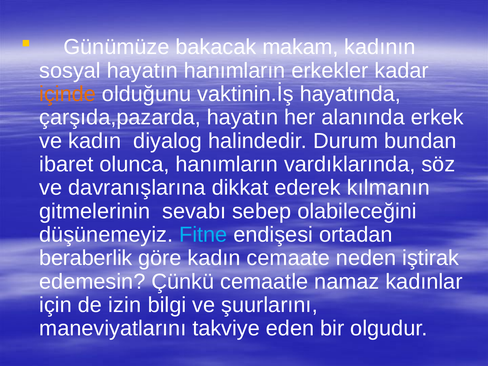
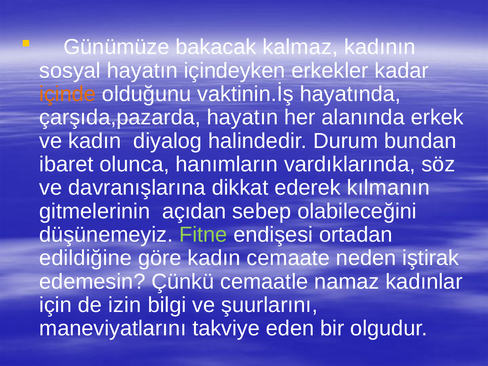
makam: makam -> kalmaz
hayatın hanımların: hanımların -> içindeyken
sevabı: sevabı -> açıdan
Fitne colour: light blue -> light green
beraberlik: beraberlik -> edildiğine
